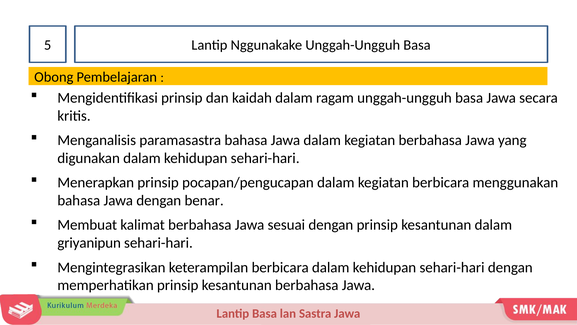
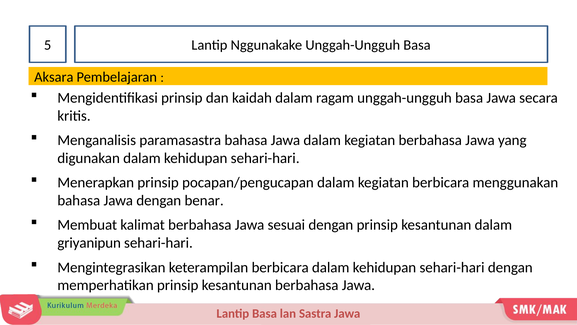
Obong: Obong -> Aksara
